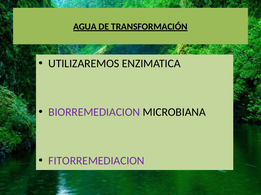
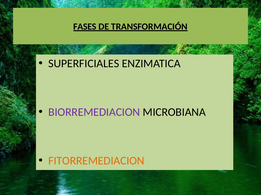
AGUA: AGUA -> FASES
UTILIZAREMOS: UTILIZAREMOS -> SUPERFICIALES
FITORREMEDIACION colour: purple -> orange
